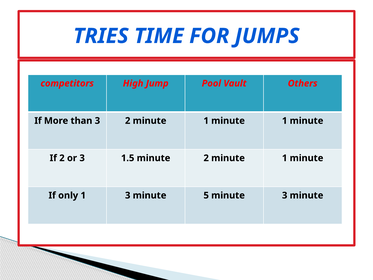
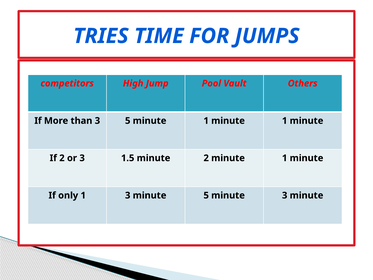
3 2: 2 -> 5
